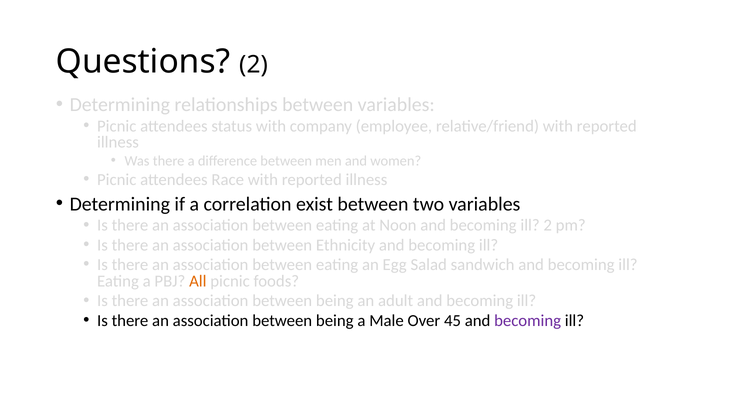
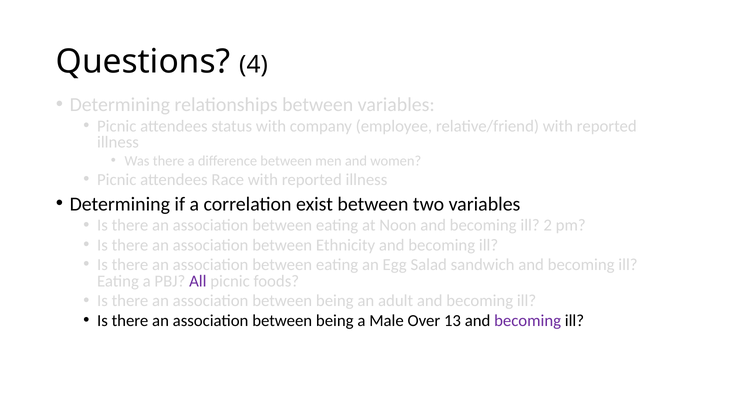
Questions 2: 2 -> 4
All colour: orange -> purple
45: 45 -> 13
